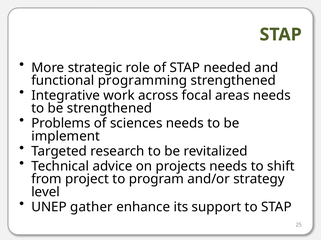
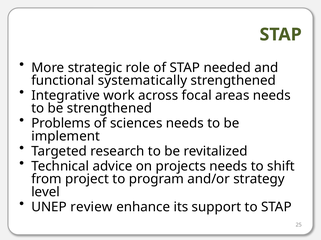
programming: programming -> systematically
gather: gather -> review
